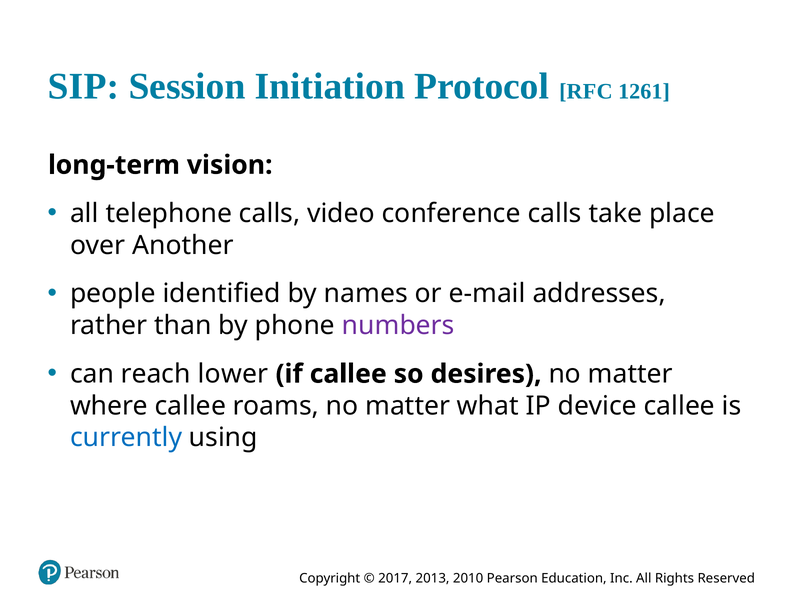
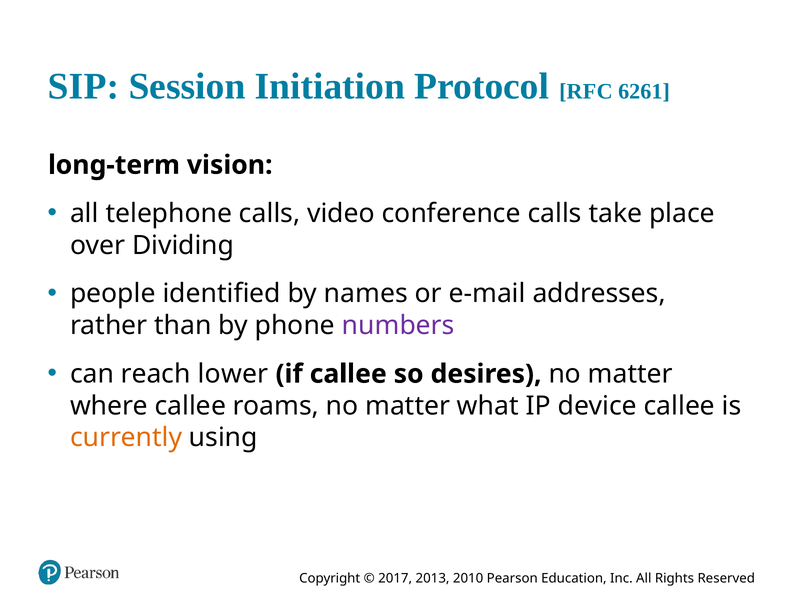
1261: 1261 -> 6261
Another: Another -> Dividing
currently colour: blue -> orange
